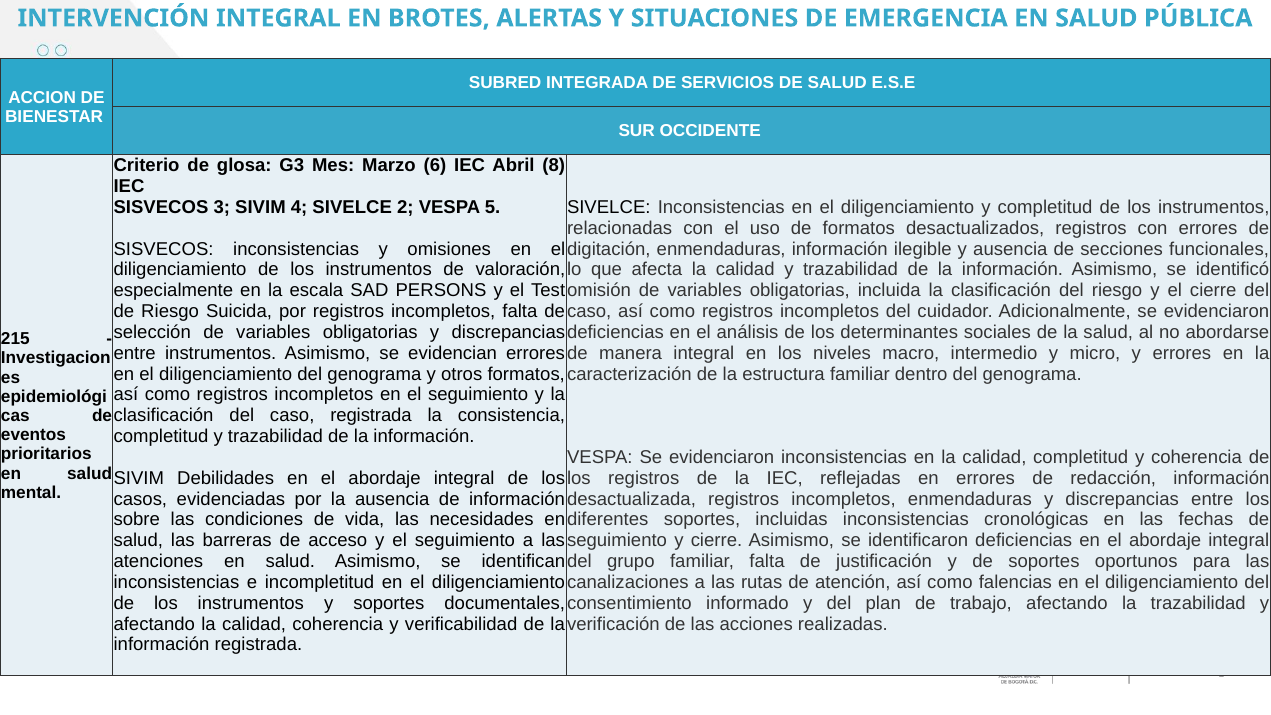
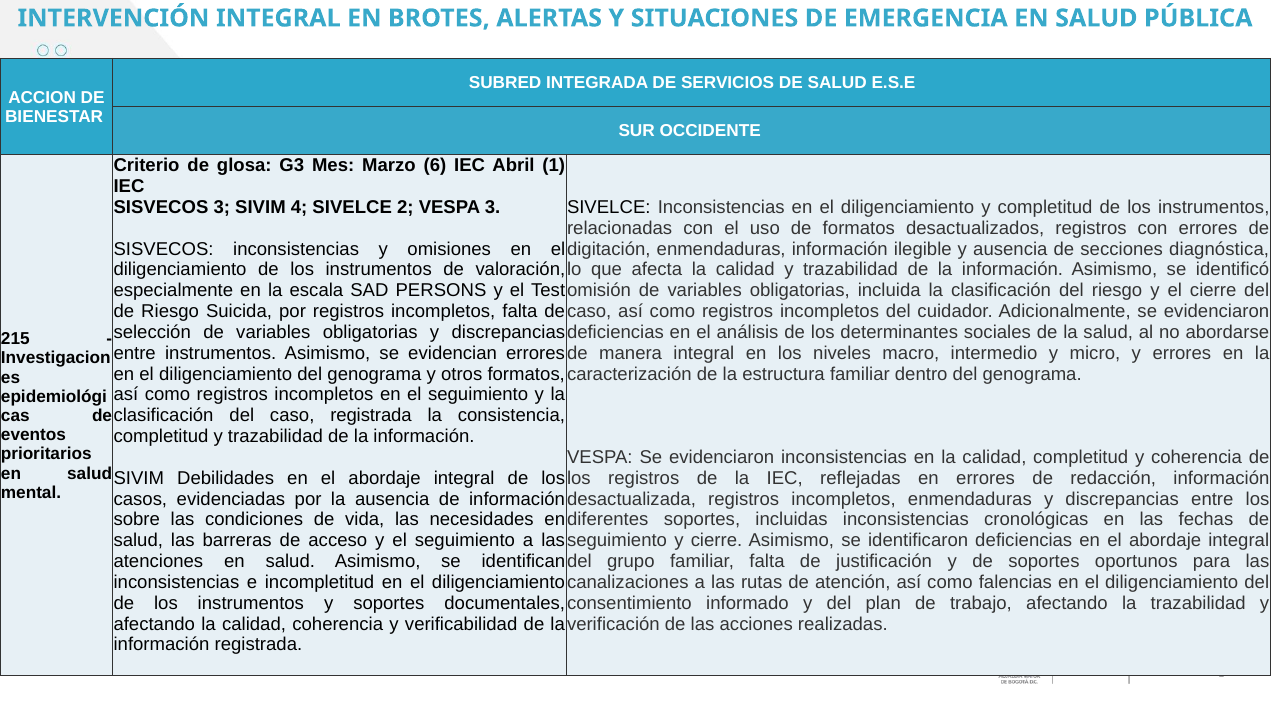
8: 8 -> 1
VESPA 5: 5 -> 3
funcionales: funcionales -> diagnóstica
